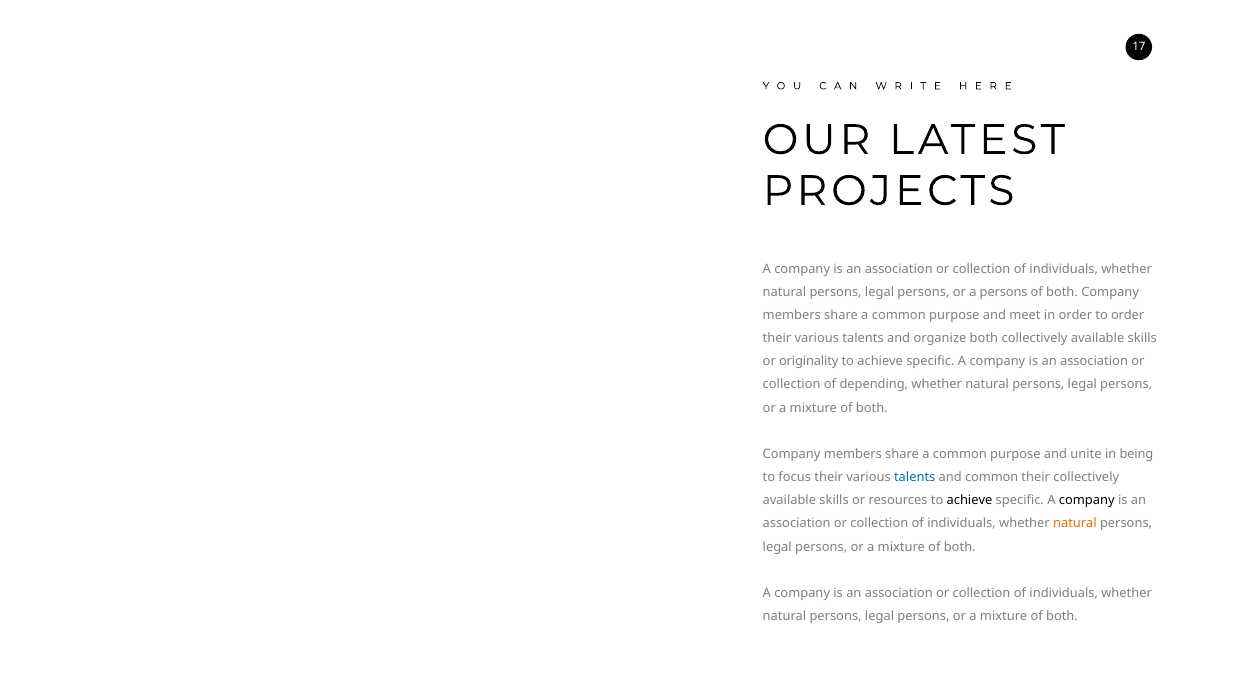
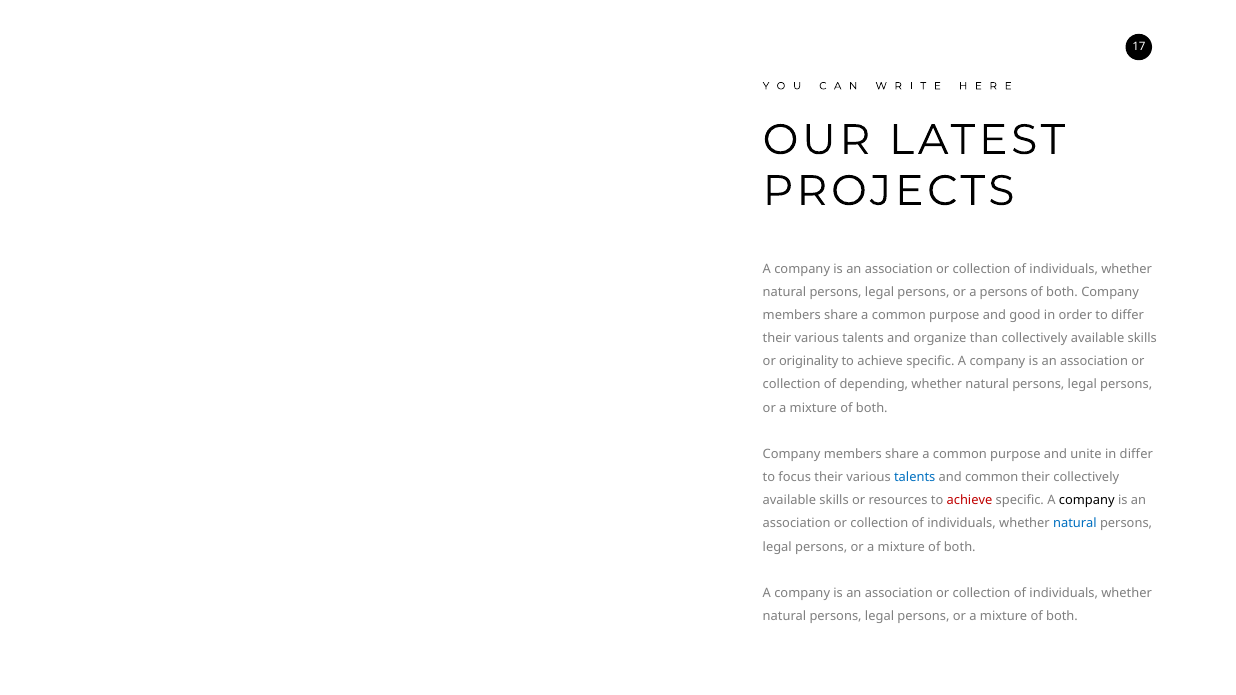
meet: meet -> good
to order: order -> differ
organize both: both -> than
in being: being -> differ
achieve at (970, 501) colour: black -> red
natural at (1075, 524) colour: orange -> blue
